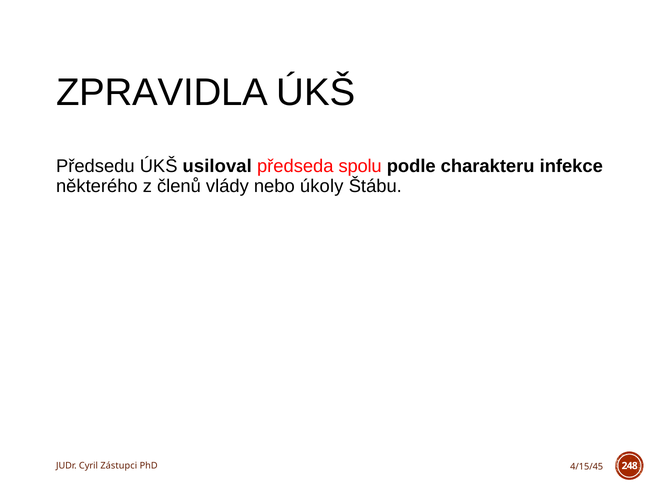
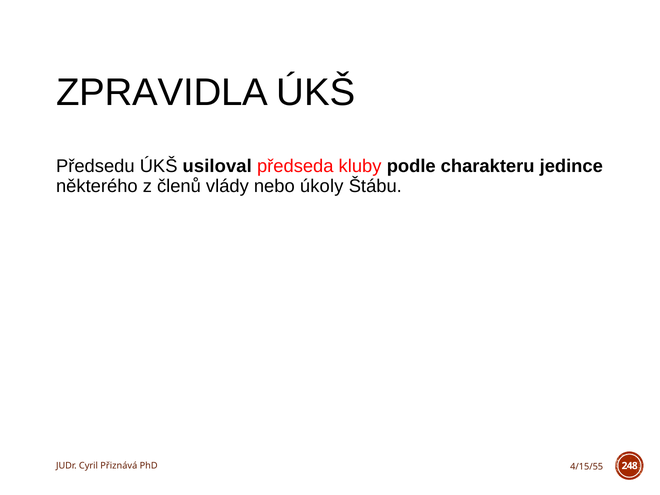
spolu: spolu -> kluby
infekce: infekce -> jedince
Zástupci: Zástupci -> Přiznává
4/15/45: 4/15/45 -> 4/15/55
